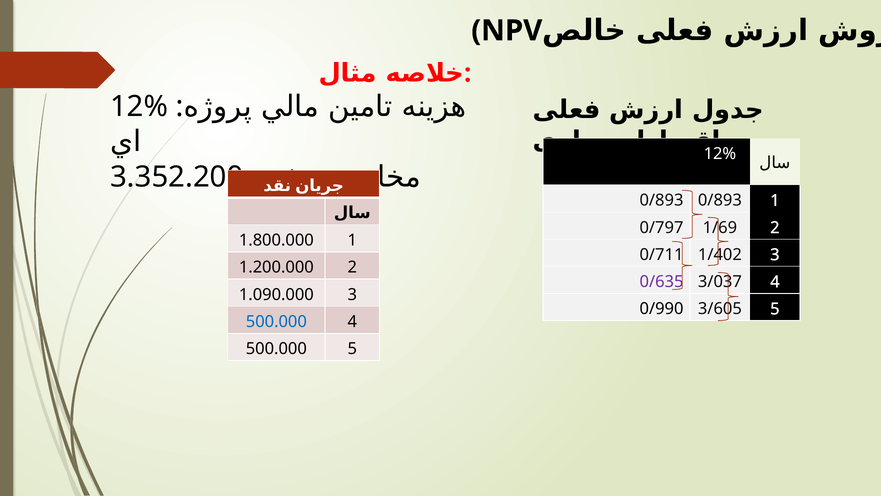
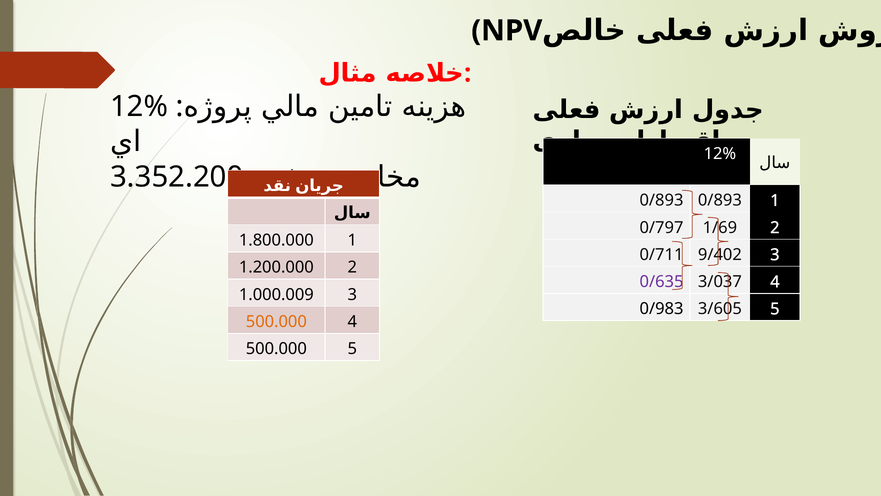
1/402: 1/402 -> 9/402
1.090.000: 1.090.000 -> 1.000.009
0/990: 0/990 -> 0/983
500.000 at (276, 321) colour: blue -> orange
